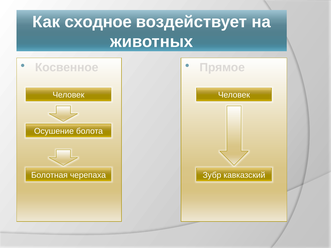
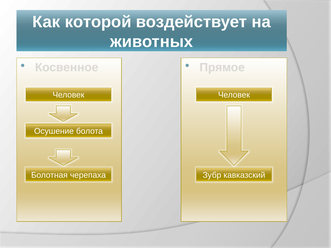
сходное: сходное -> которой
